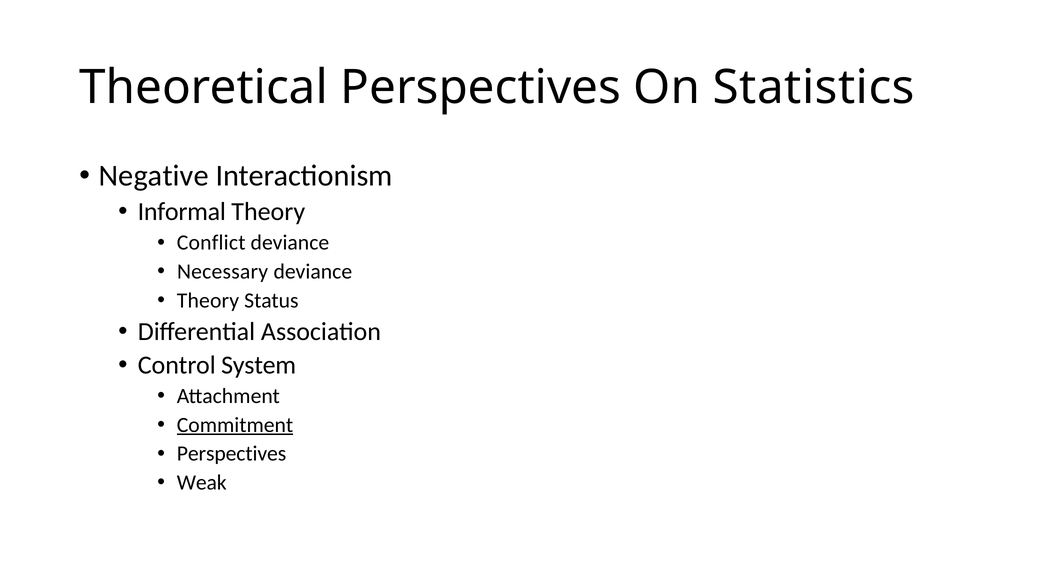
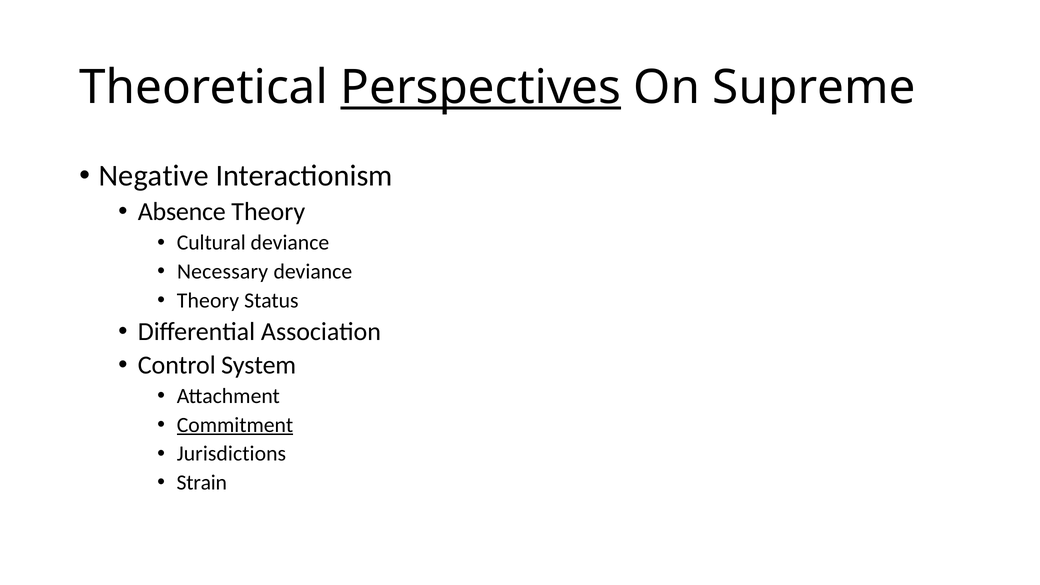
Perspectives at (481, 87) underline: none -> present
Statistics: Statistics -> Supreme
Informal: Informal -> Absence
Conflict: Conflict -> Cultural
Perspectives at (232, 454): Perspectives -> Jurisdictions
Weak: Weak -> Strain
